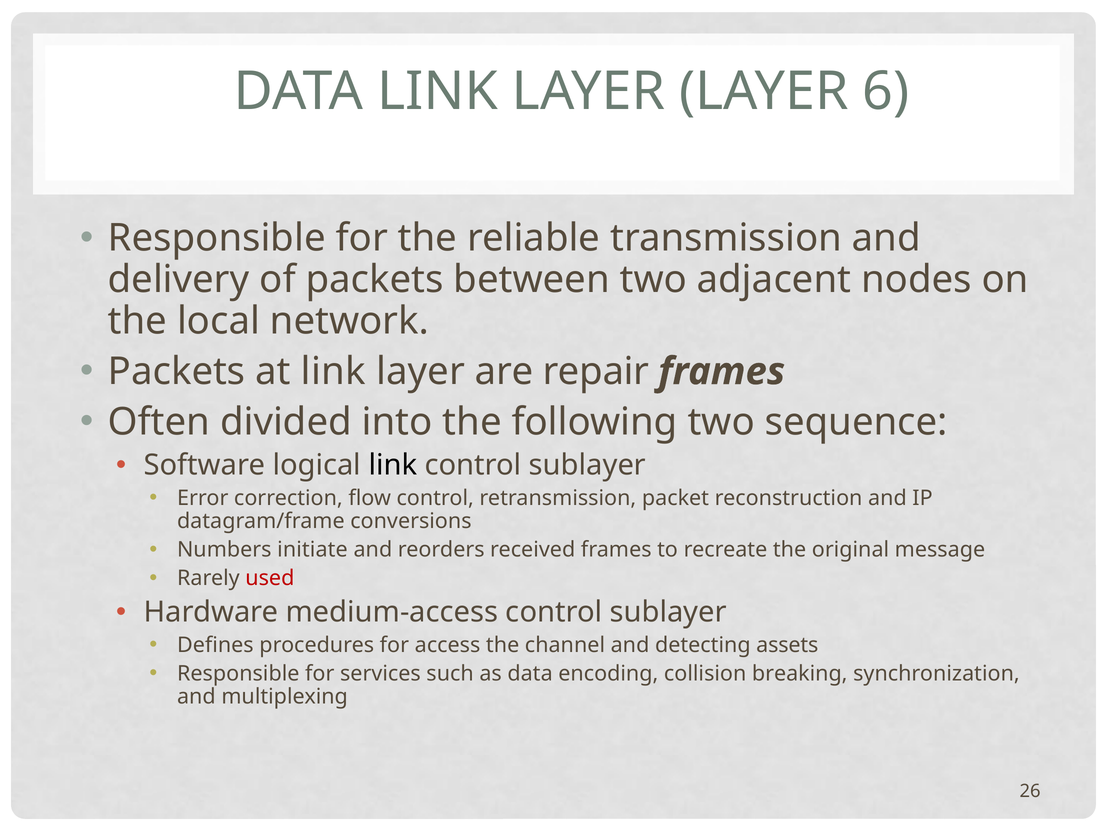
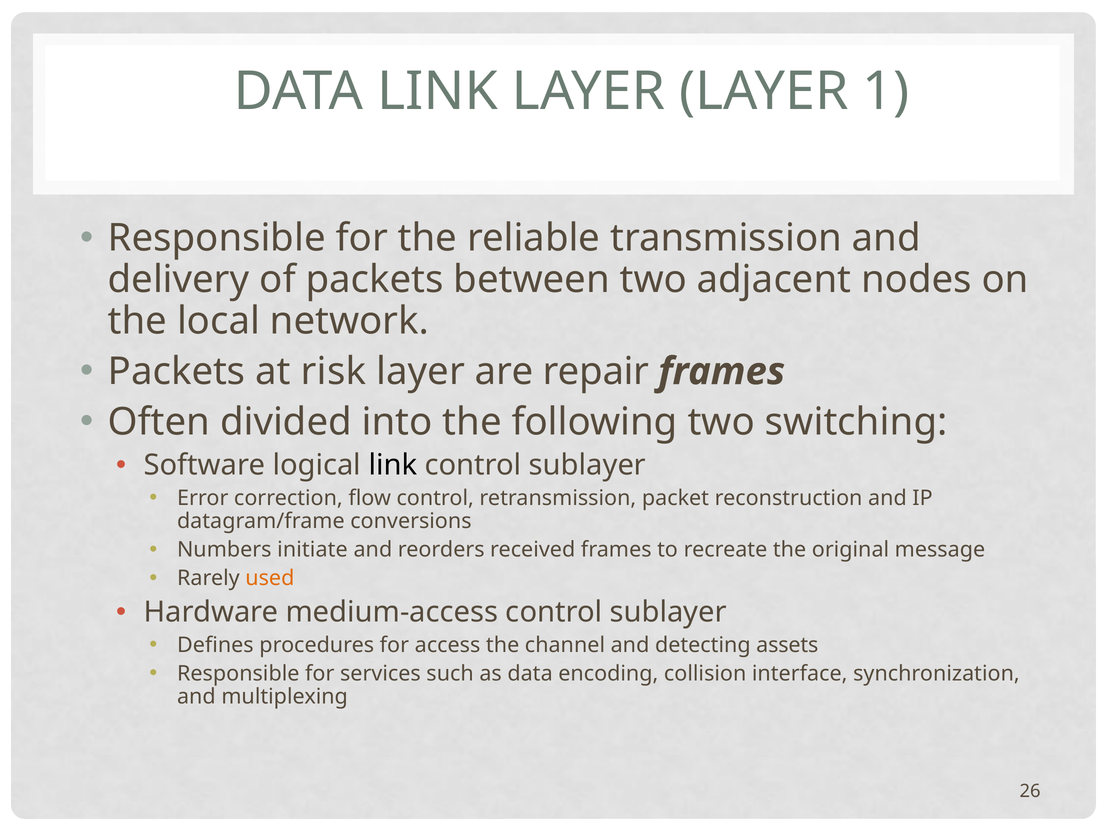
6: 6 -> 1
at link: link -> risk
sequence: sequence -> switching
used colour: red -> orange
breaking: breaking -> interface
